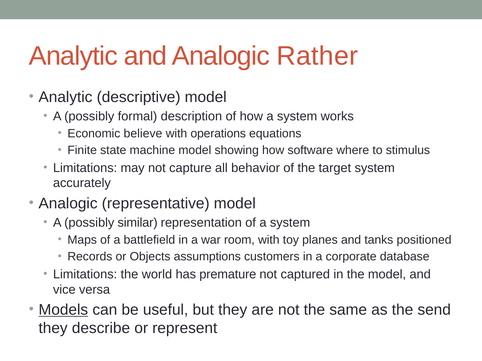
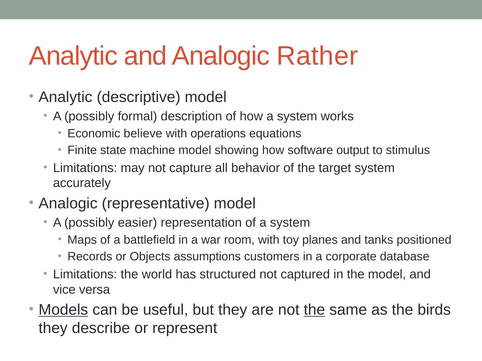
where: where -> output
similar: similar -> easier
premature: premature -> structured
the at (314, 310) underline: none -> present
send: send -> birds
